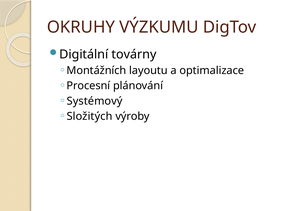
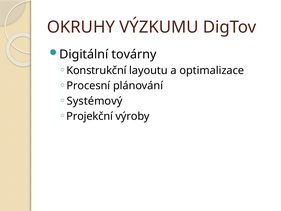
Montážních: Montážních -> Konstrukční
Složitých: Složitých -> Projekční
